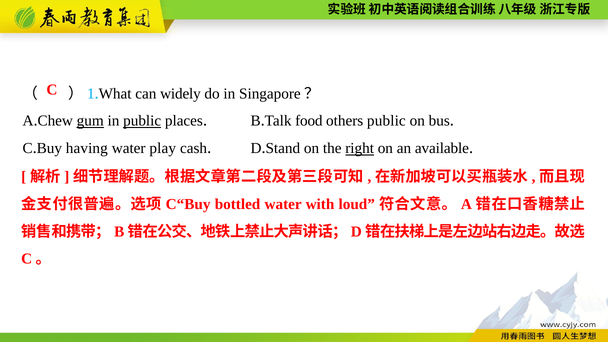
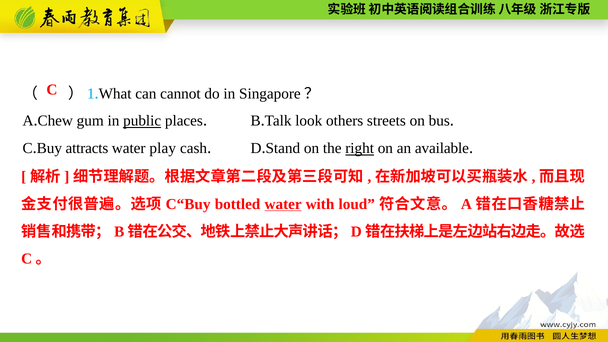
widely: widely -> cannot
gum underline: present -> none
food: food -> look
others public: public -> streets
having: having -> attracts
water at (283, 204) underline: none -> present
